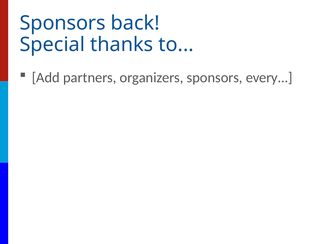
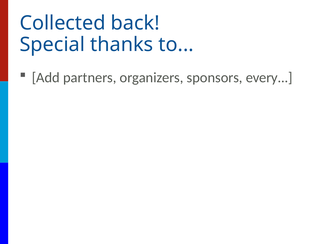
Sponsors at (63, 23): Sponsors -> Collected
